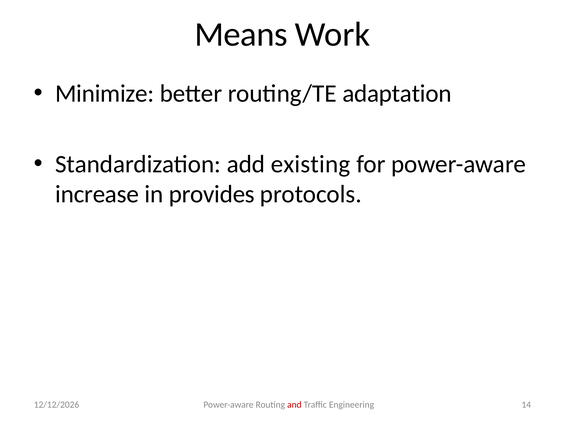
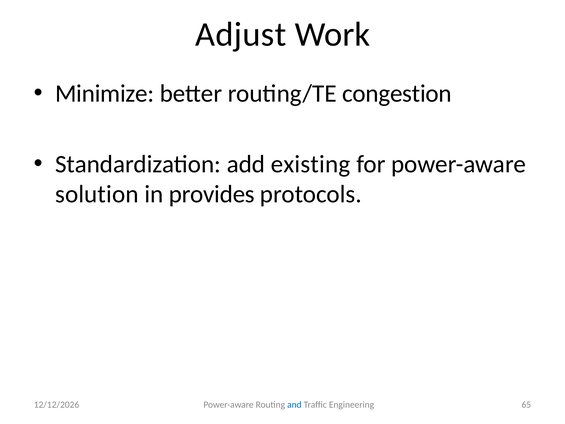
Means: Means -> Adjust
adaptation: adaptation -> congestion
increase: increase -> solution
and colour: red -> blue
14: 14 -> 65
